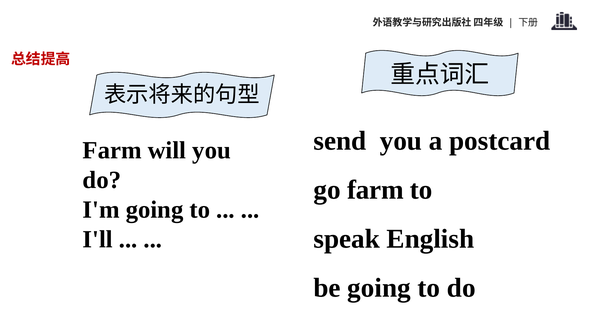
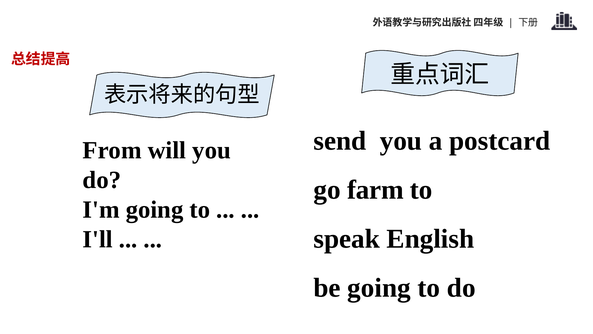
Farm at (112, 150): Farm -> From
